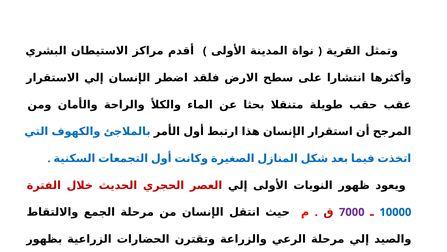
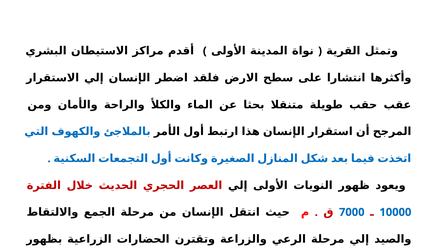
7000 colour: purple -> blue
